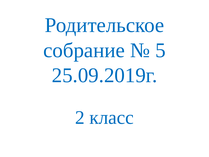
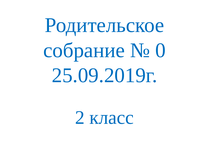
5: 5 -> 0
